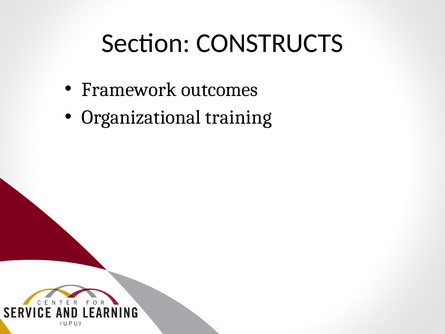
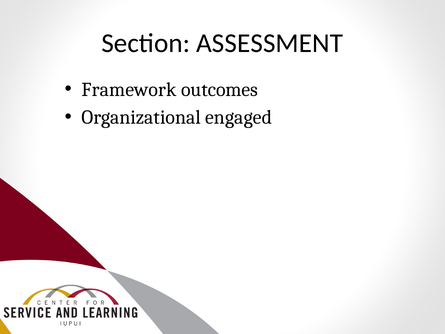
CONSTRUCTS: CONSTRUCTS -> ASSESSMENT
training: training -> engaged
